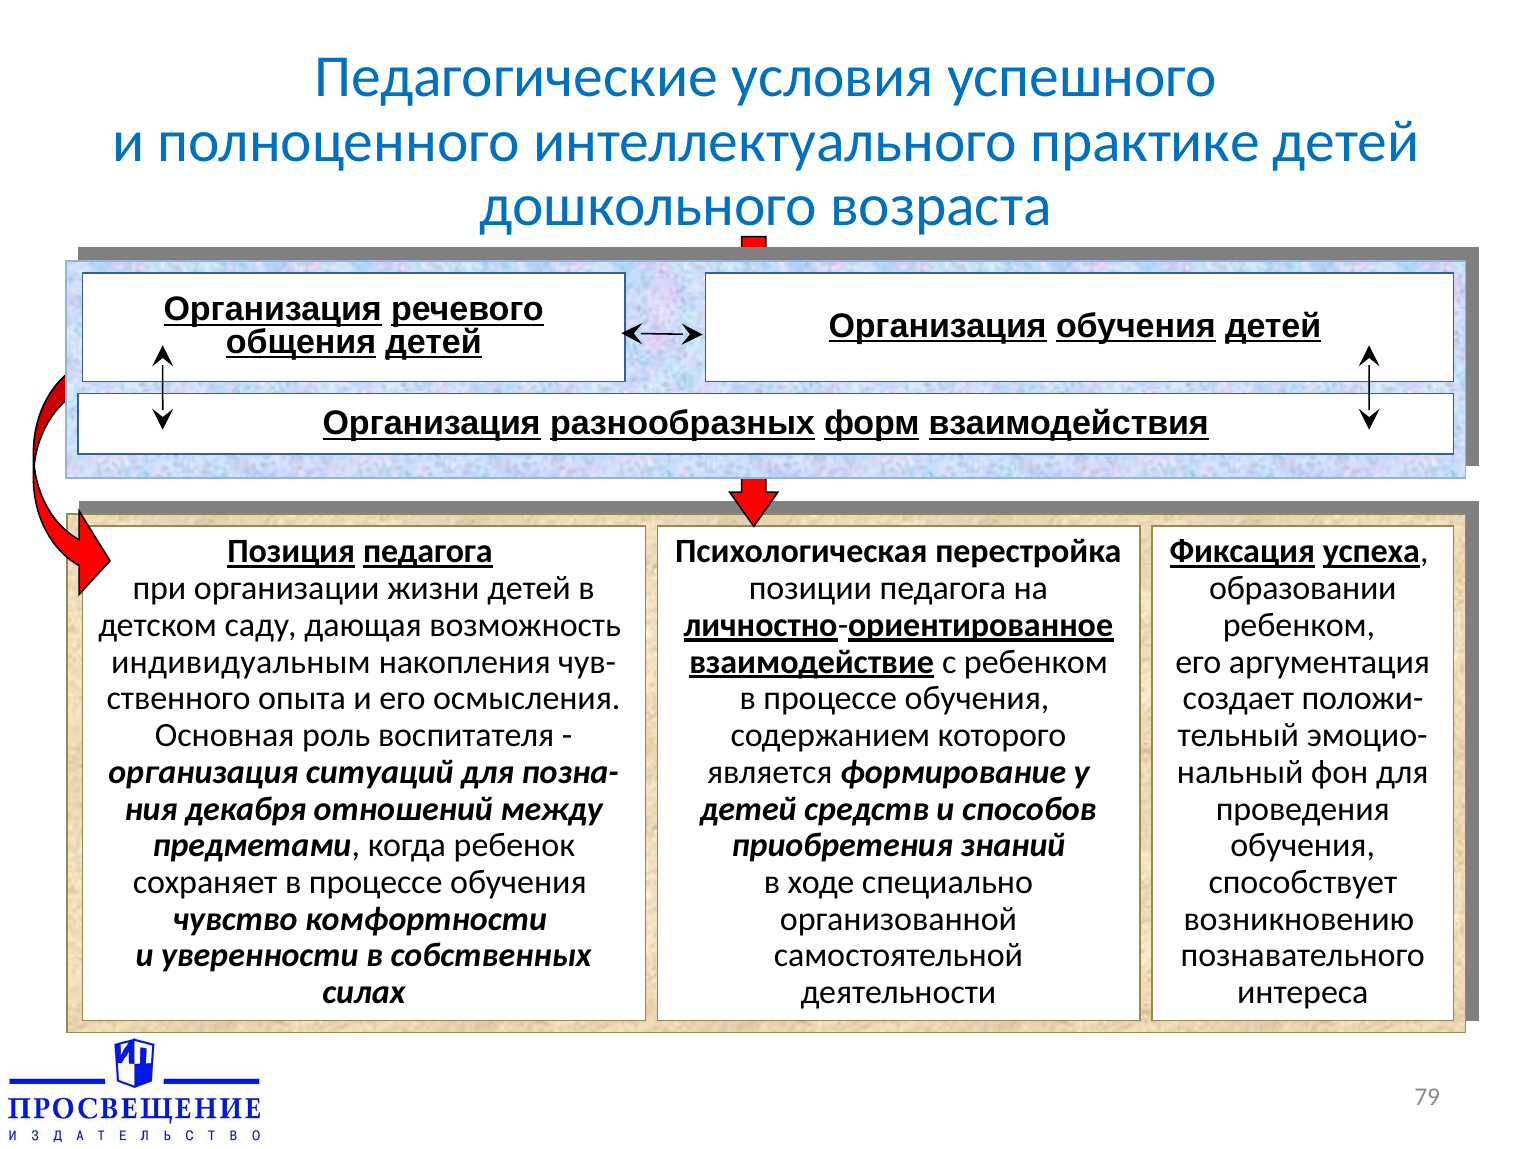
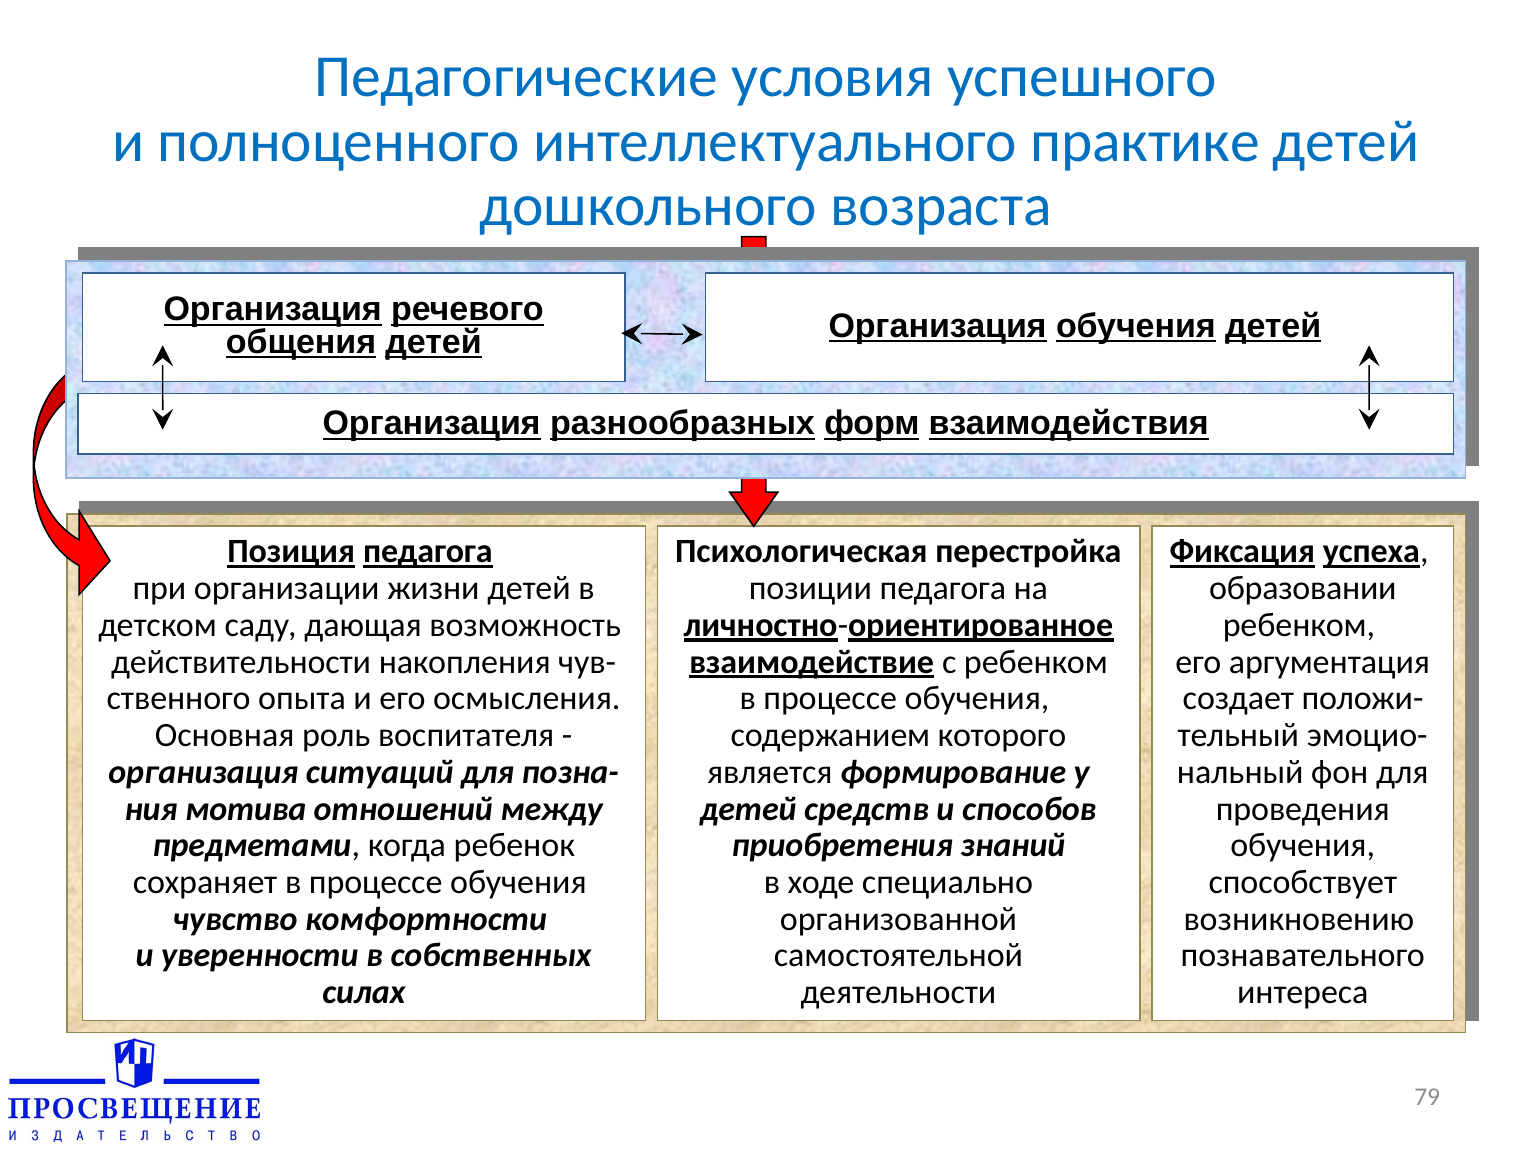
индивидуальным: индивидуальным -> действительности
декабря: декабря -> мотива
